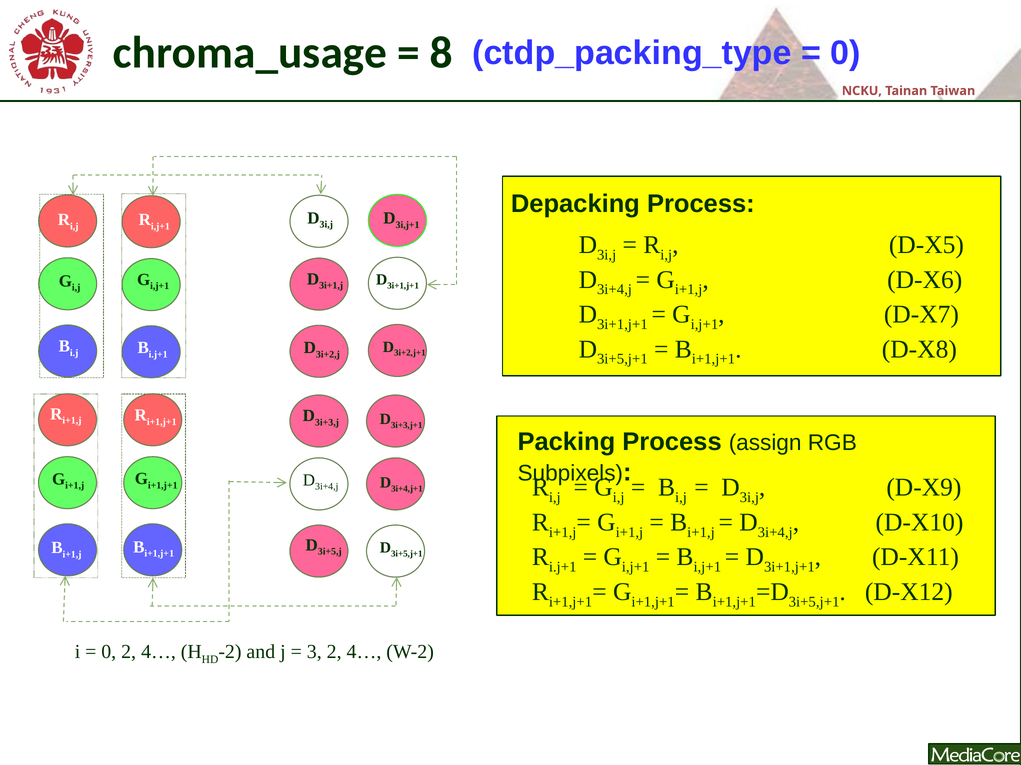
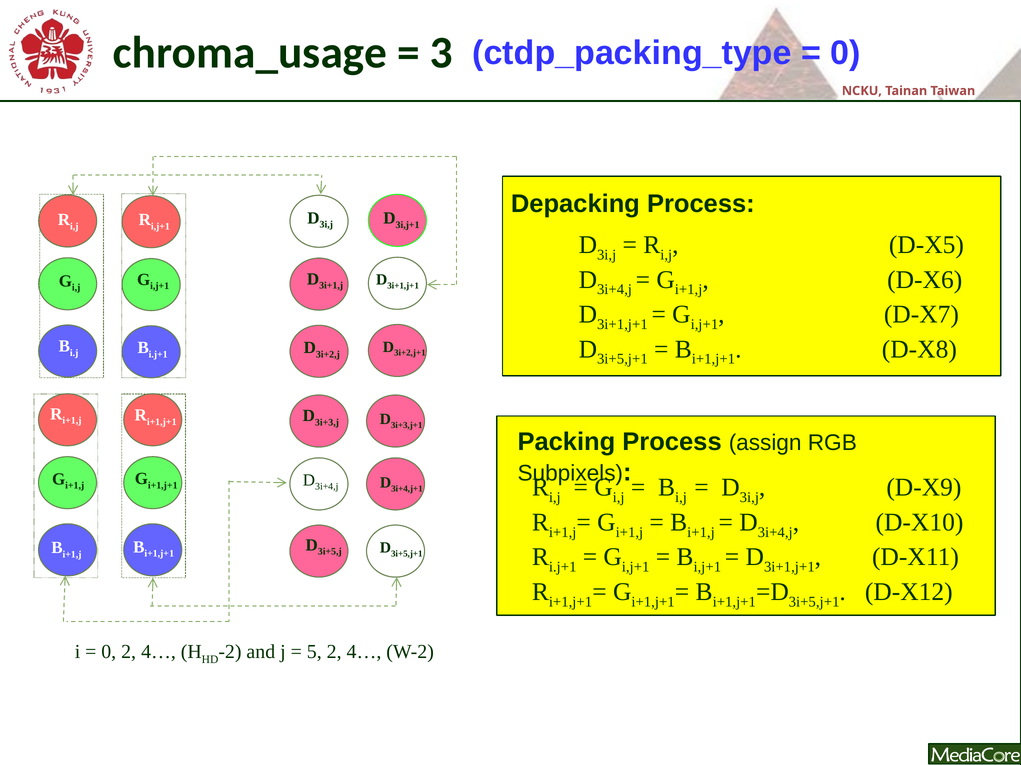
8: 8 -> 3
3: 3 -> 5
